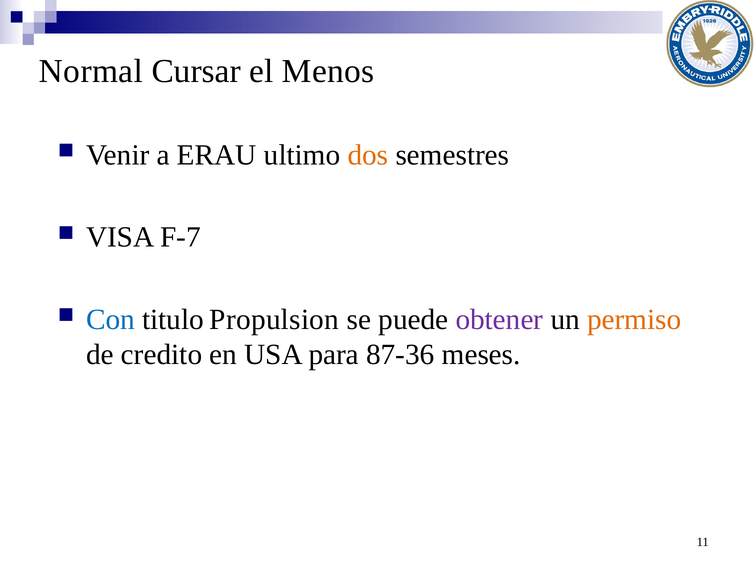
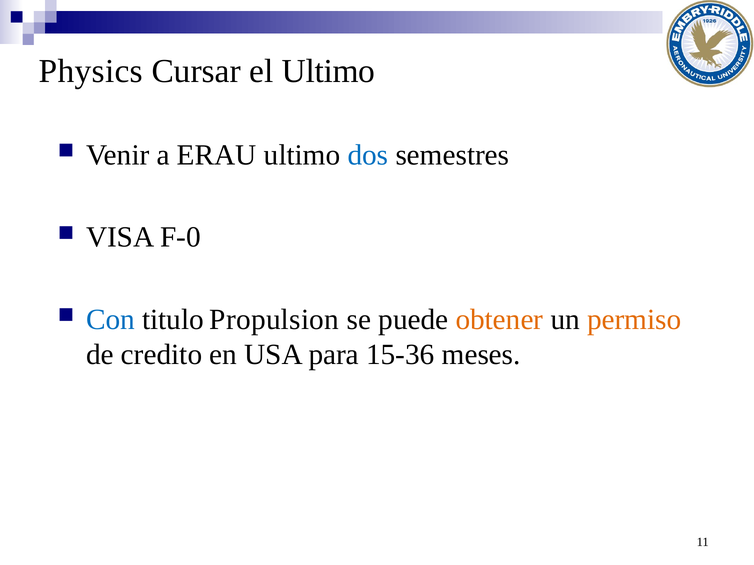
Normal: Normal -> Physics
el Menos: Menos -> Ultimo
dos colour: orange -> blue
F-7: F-7 -> F-0
obtener colour: purple -> orange
87-36: 87-36 -> 15-36
